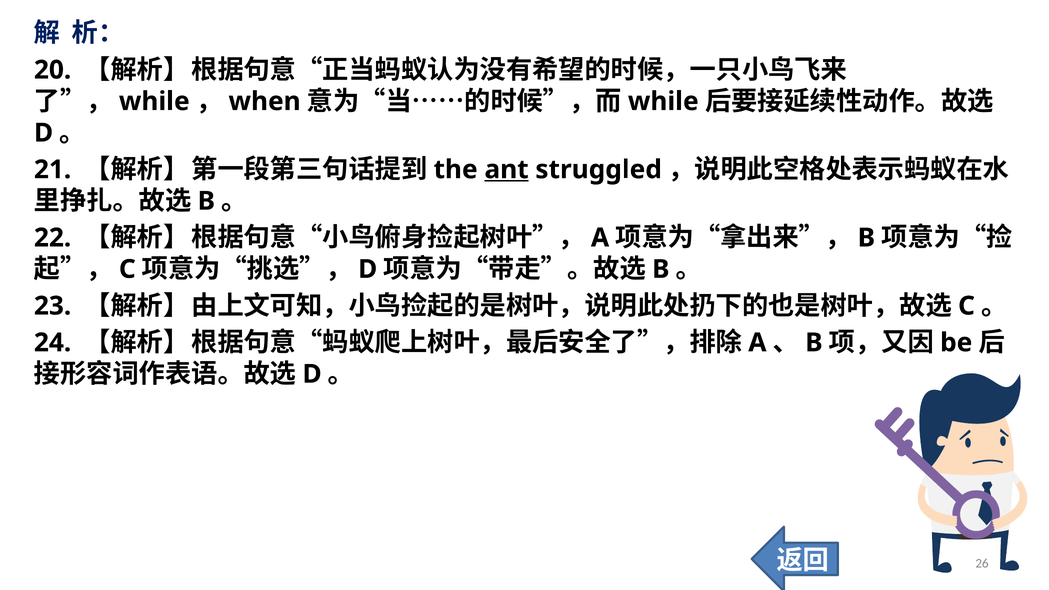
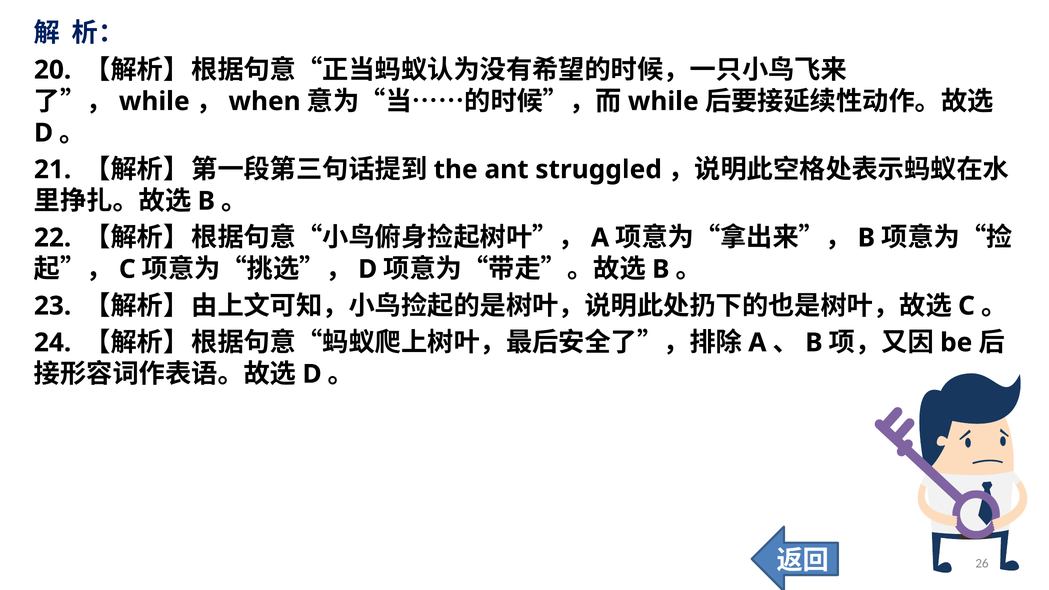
ant underline: present -> none
